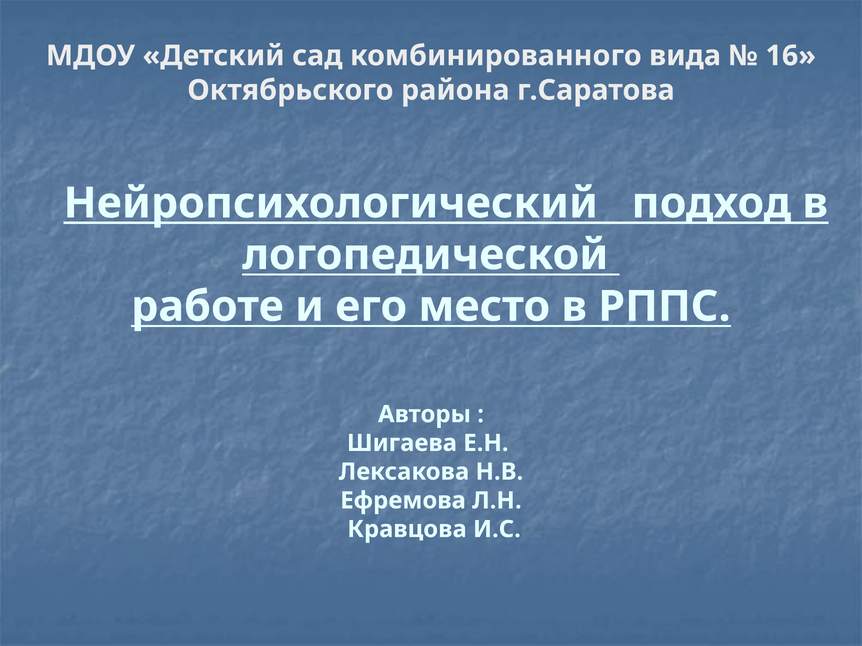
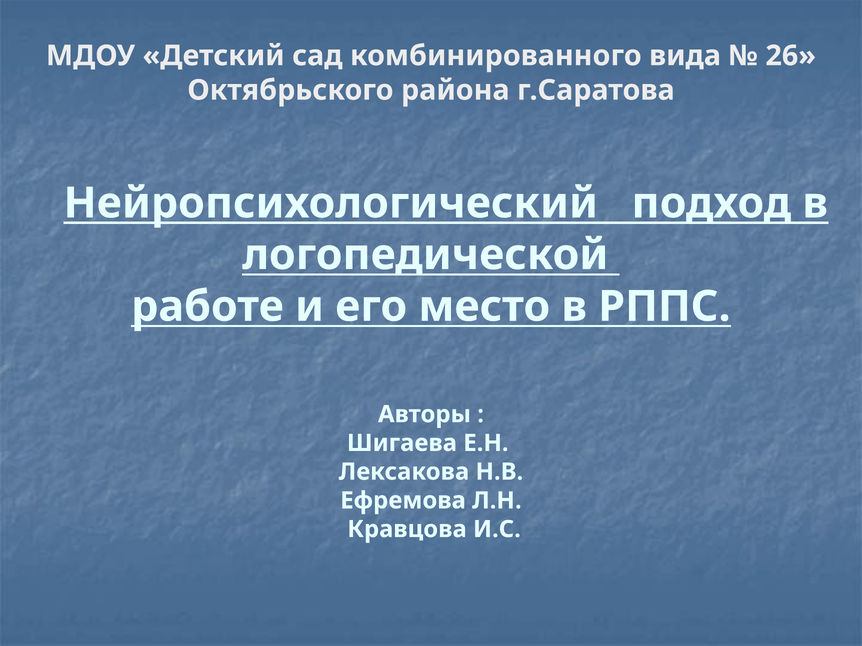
16: 16 -> 26
